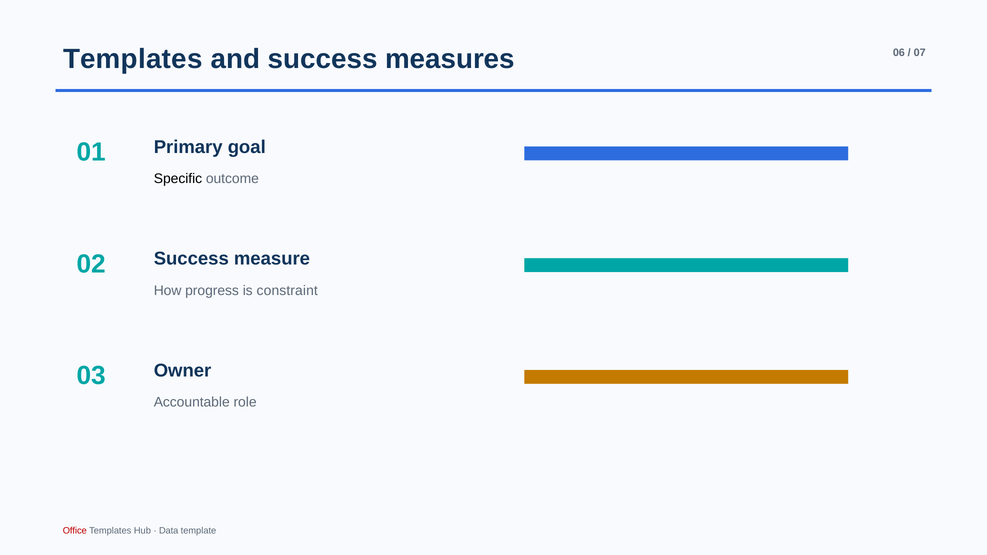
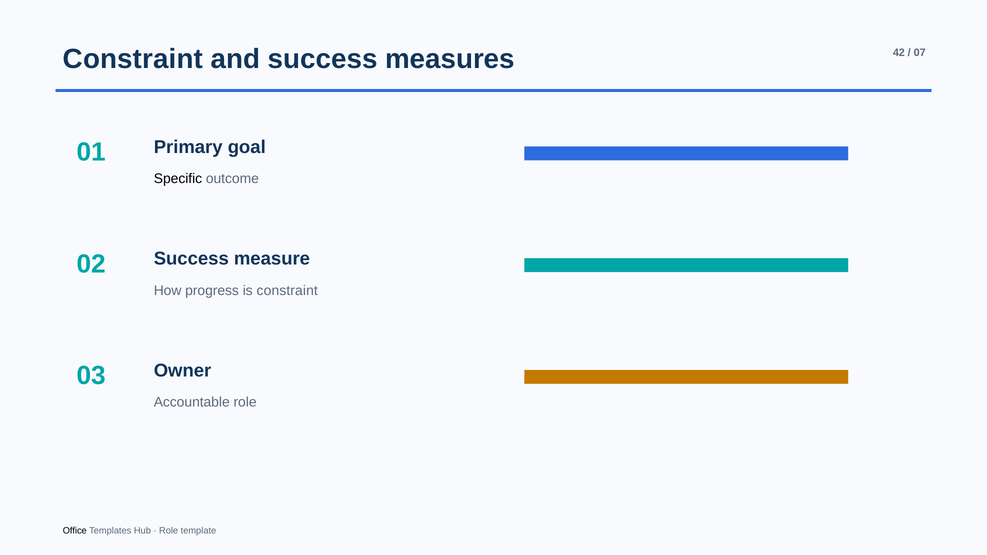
Templates at (133, 59): Templates -> Constraint
06: 06 -> 42
Office colour: red -> black
Data at (169, 531): Data -> Role
